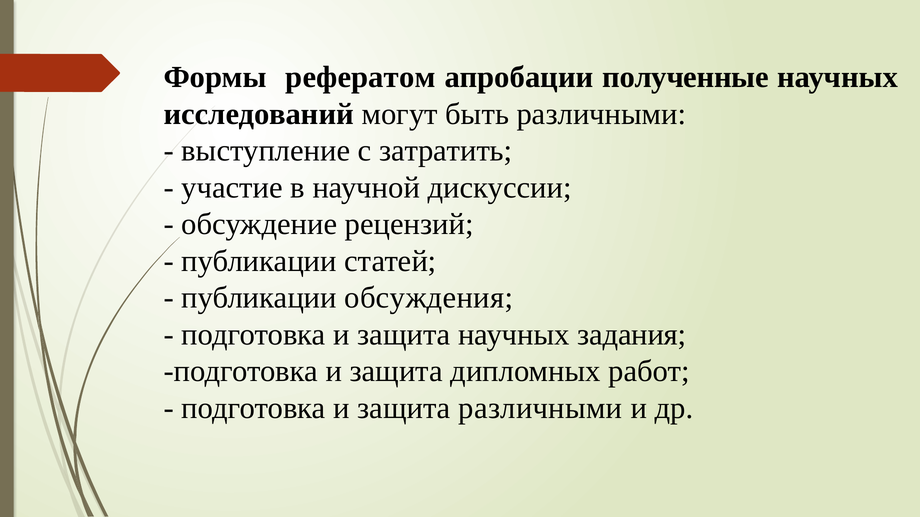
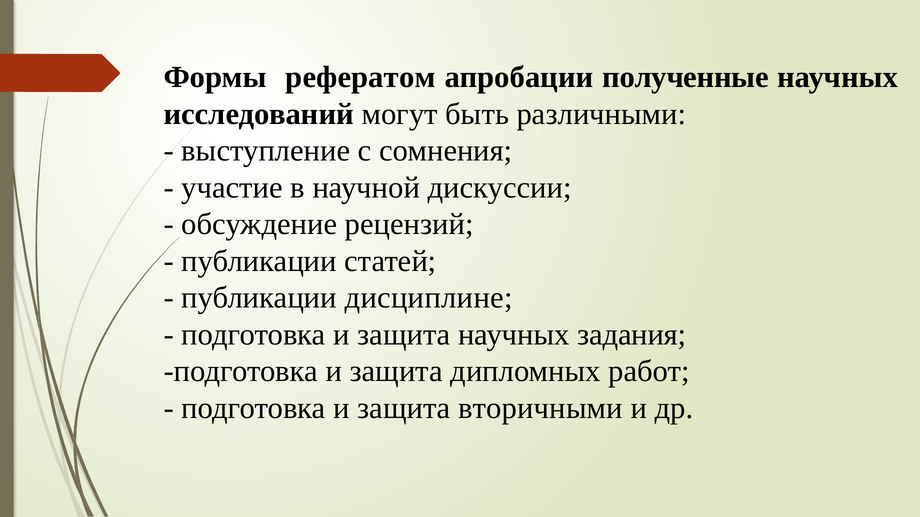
затратить: затратить -> сомнения
обсуждения: обсуждения -> дисциплине
защита различными: различными -> вторичными
